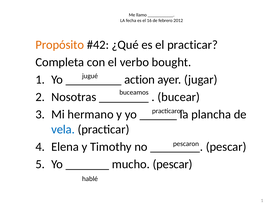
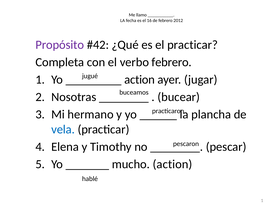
Propósito colour: orange -> purple
verbo bought: bought -> febrero
mucho pescar: pescar -> action
